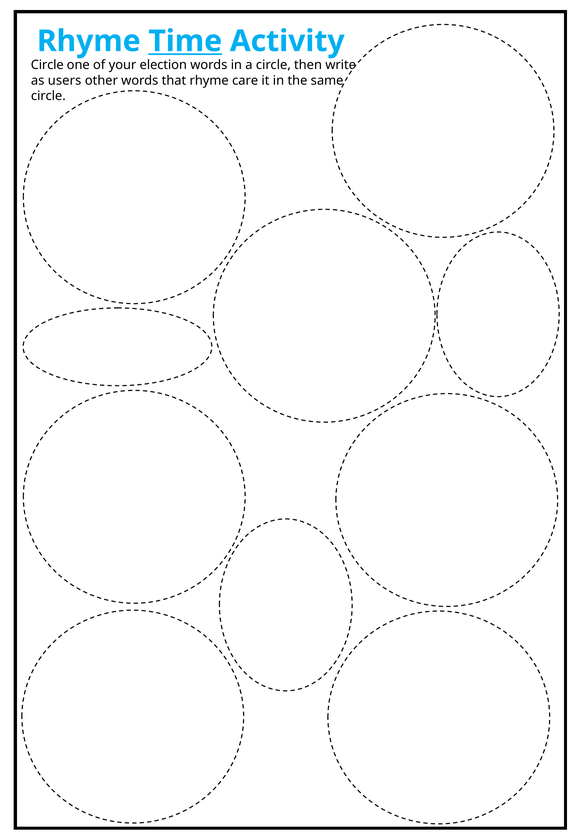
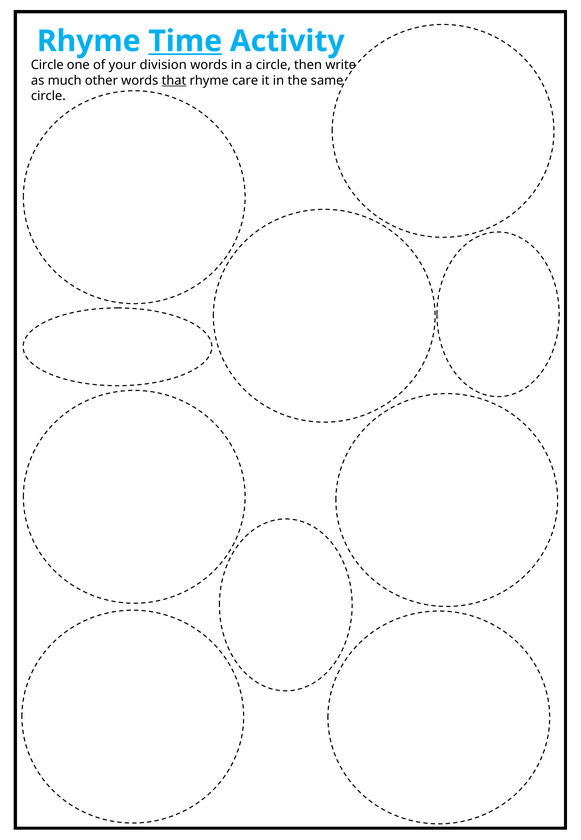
election: election -> division
users: users -> much
that underline: none -> present
